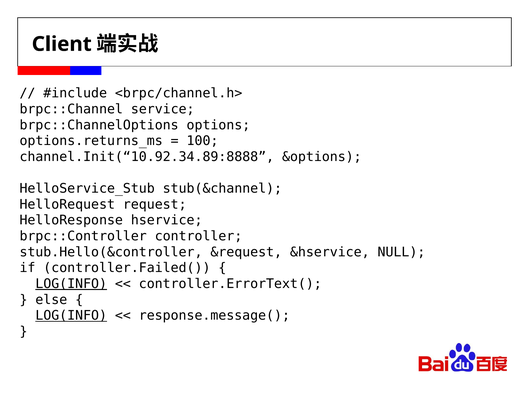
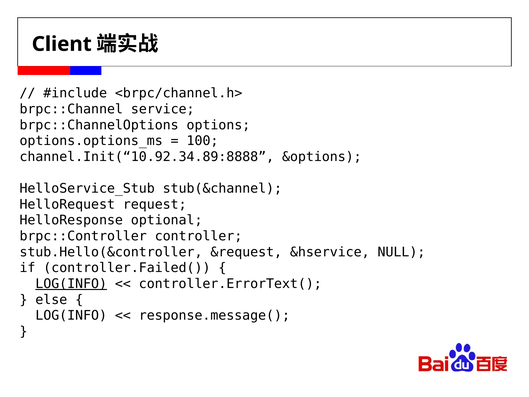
options.returns_ms: options.returns_ms -> options.options_ms
hservice: hservice -> optional
LOG(INFO at (71, 315) underline: present -> none
